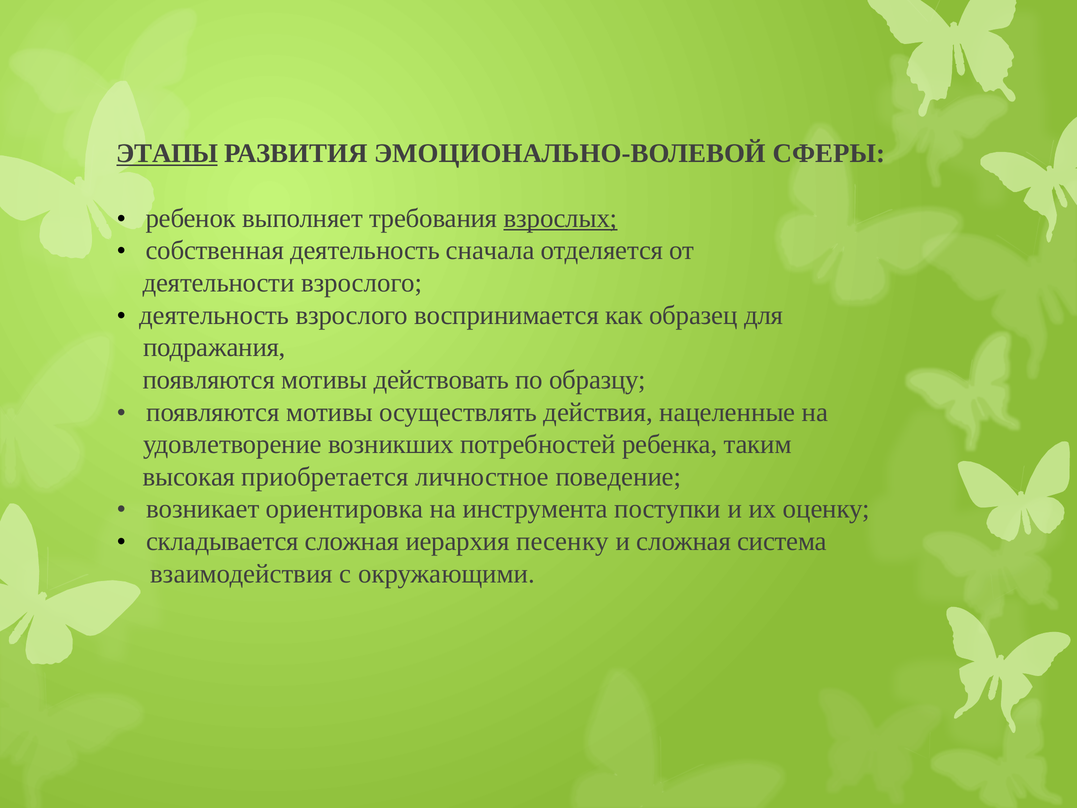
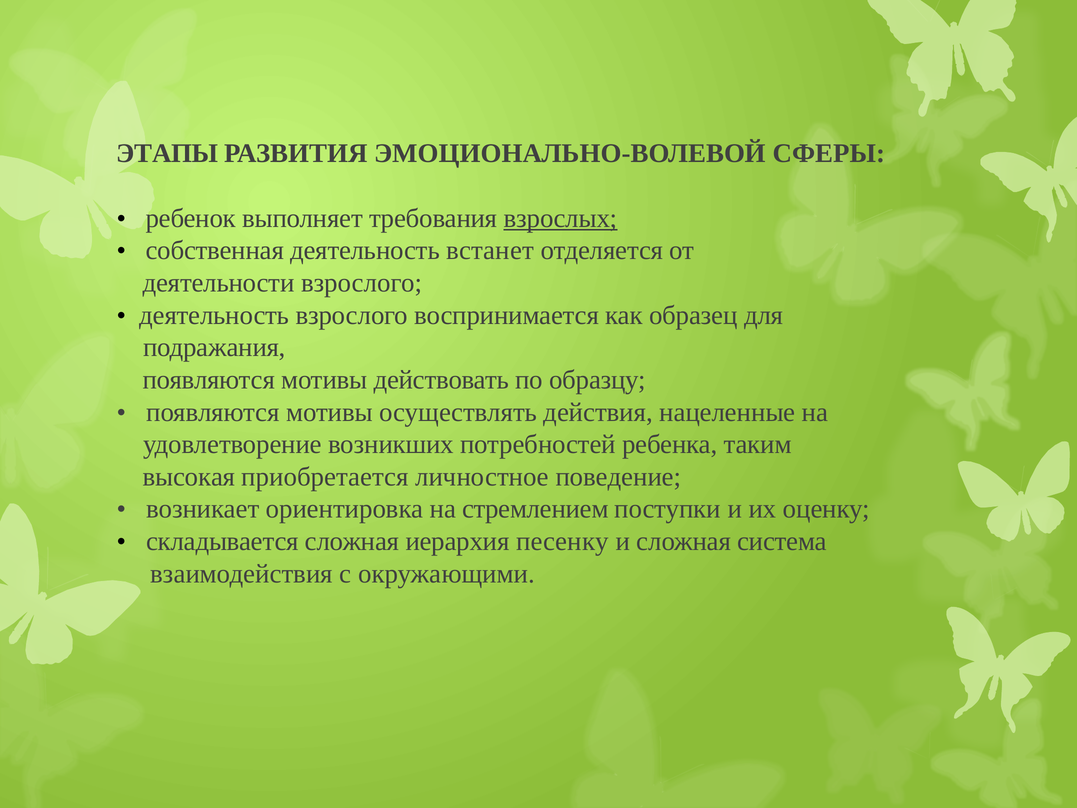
ЭТАПЫ underline: present -> none
сначала: сначала -> встанет
инструмента: инструмента -> стремлением
